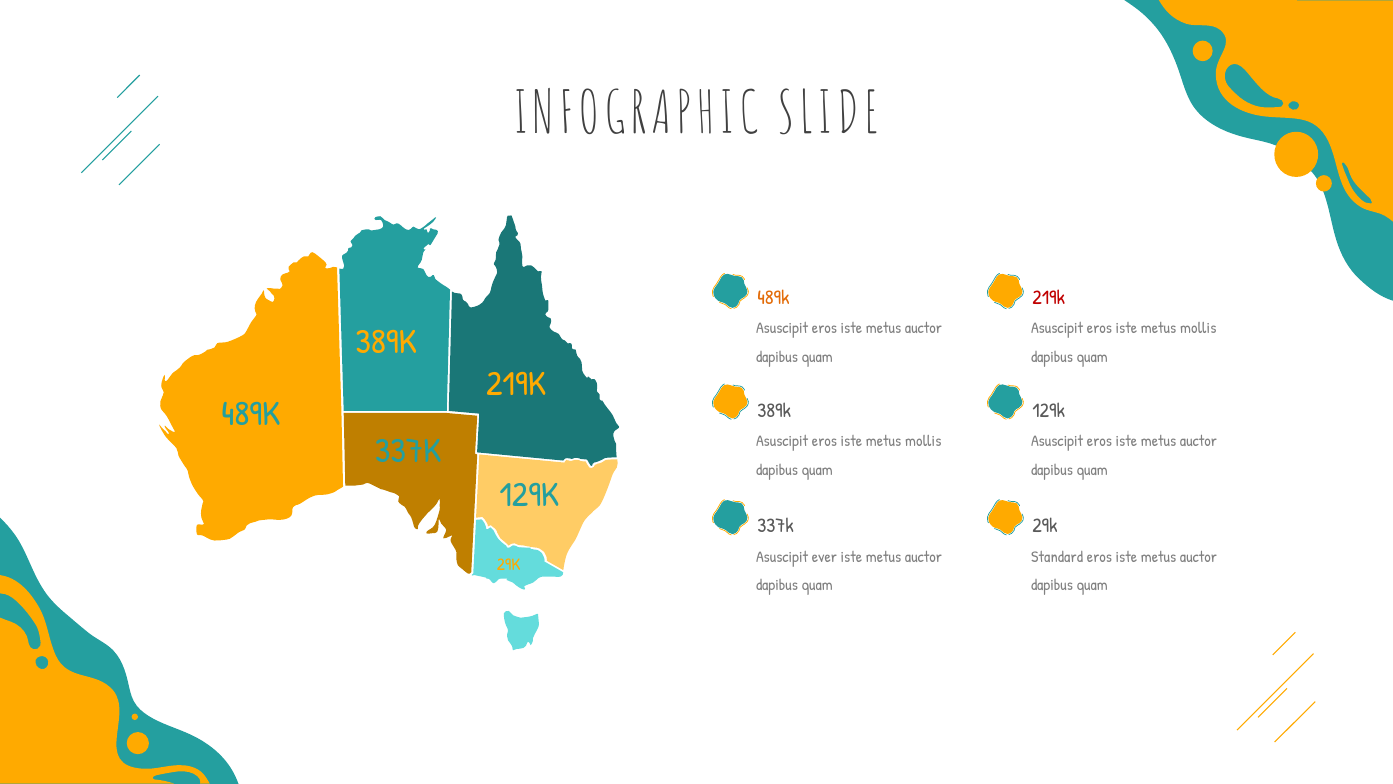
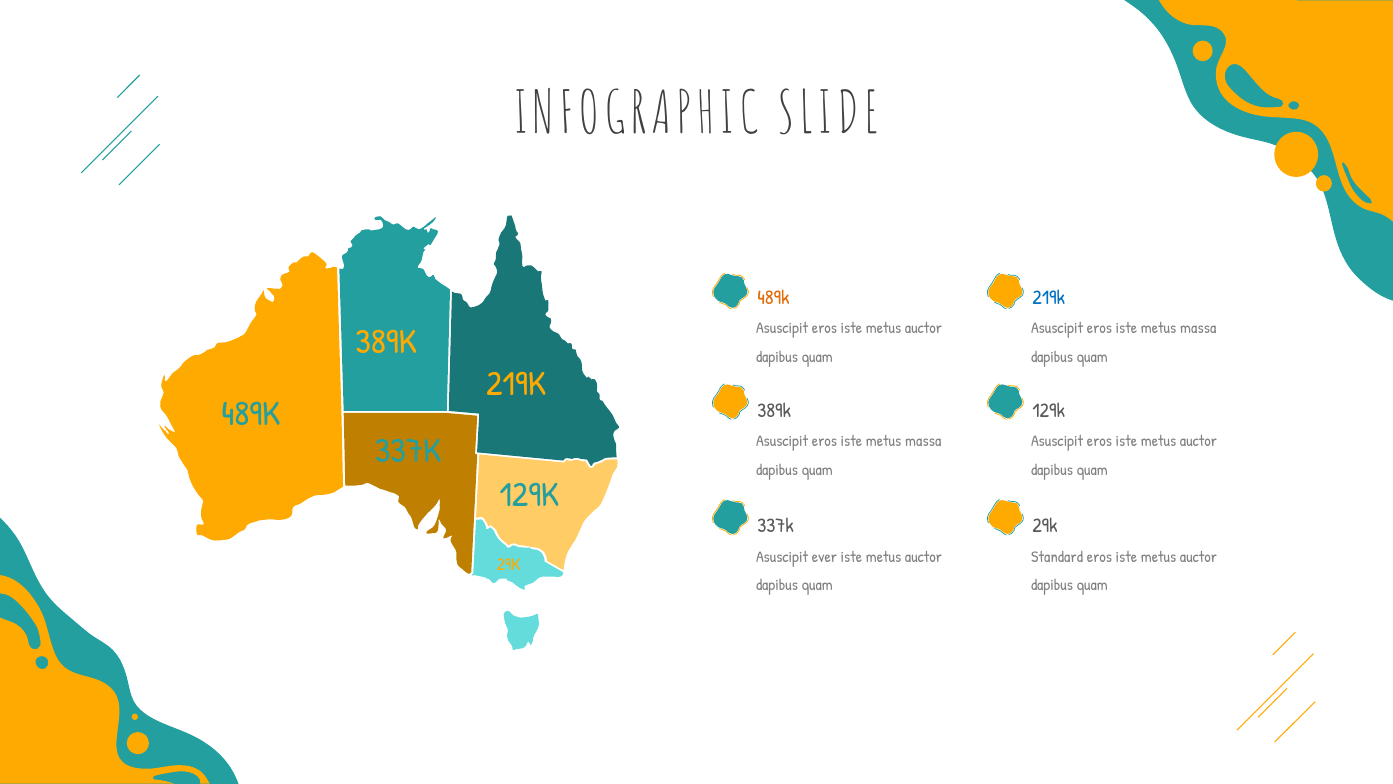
219k at (1049, 298) colour: red -> blue
mollis at (1198, 328): mollis -> massa
mollis at (923, 441): mollis -> massa
